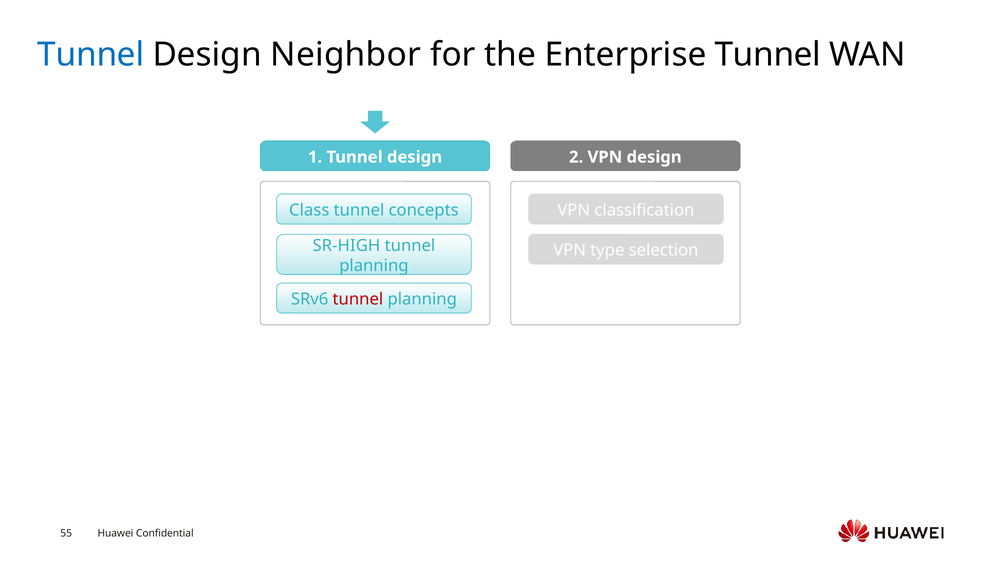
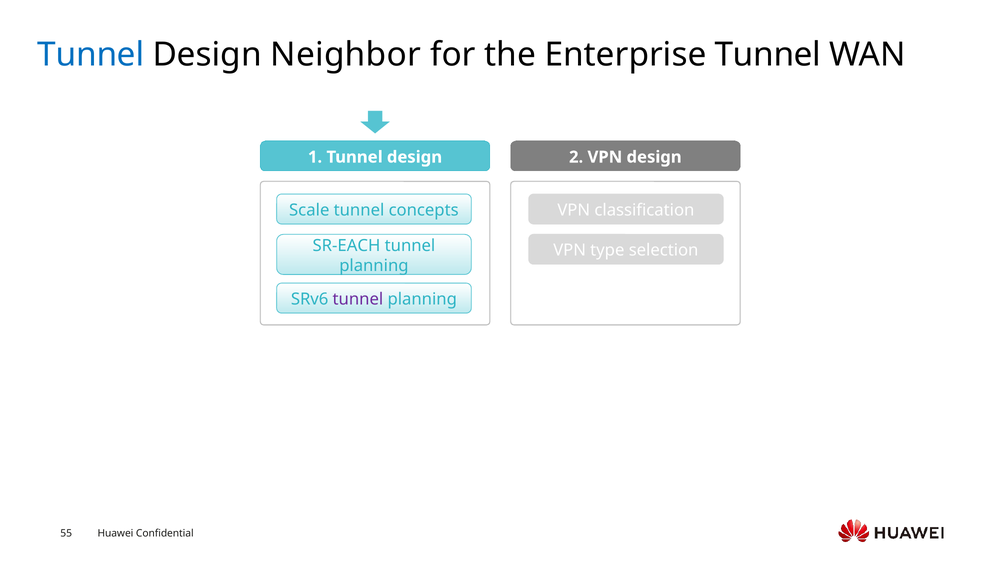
Class: Class -> Scale
SR-HIGH: SR-HIGH -> SR-EACH
tunnel at (358, 299) colour: red -> purple
